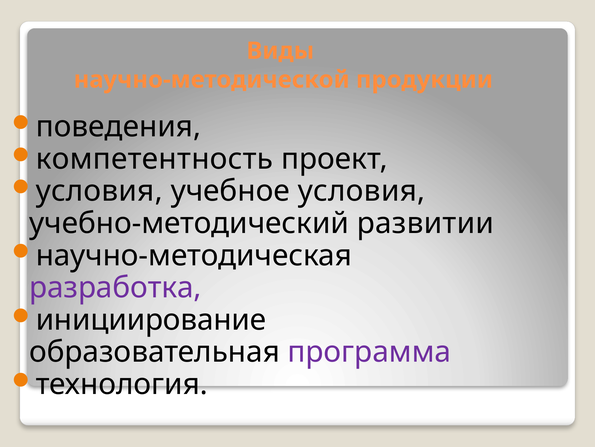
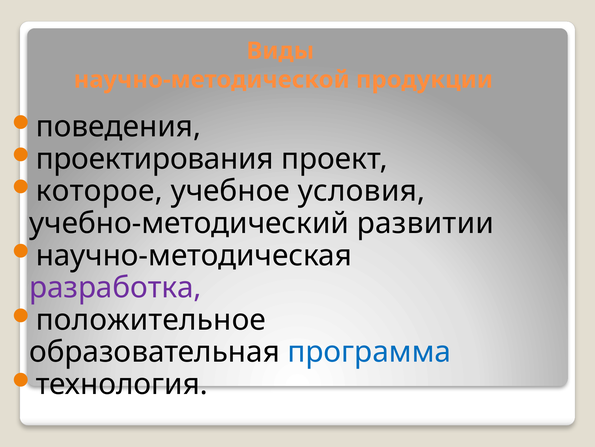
компетентность: компетентность -> проектирования
условия at (99, 191): условия -> которое
инициирование: инициирование -> положительное
программа colour: purple -> blue
